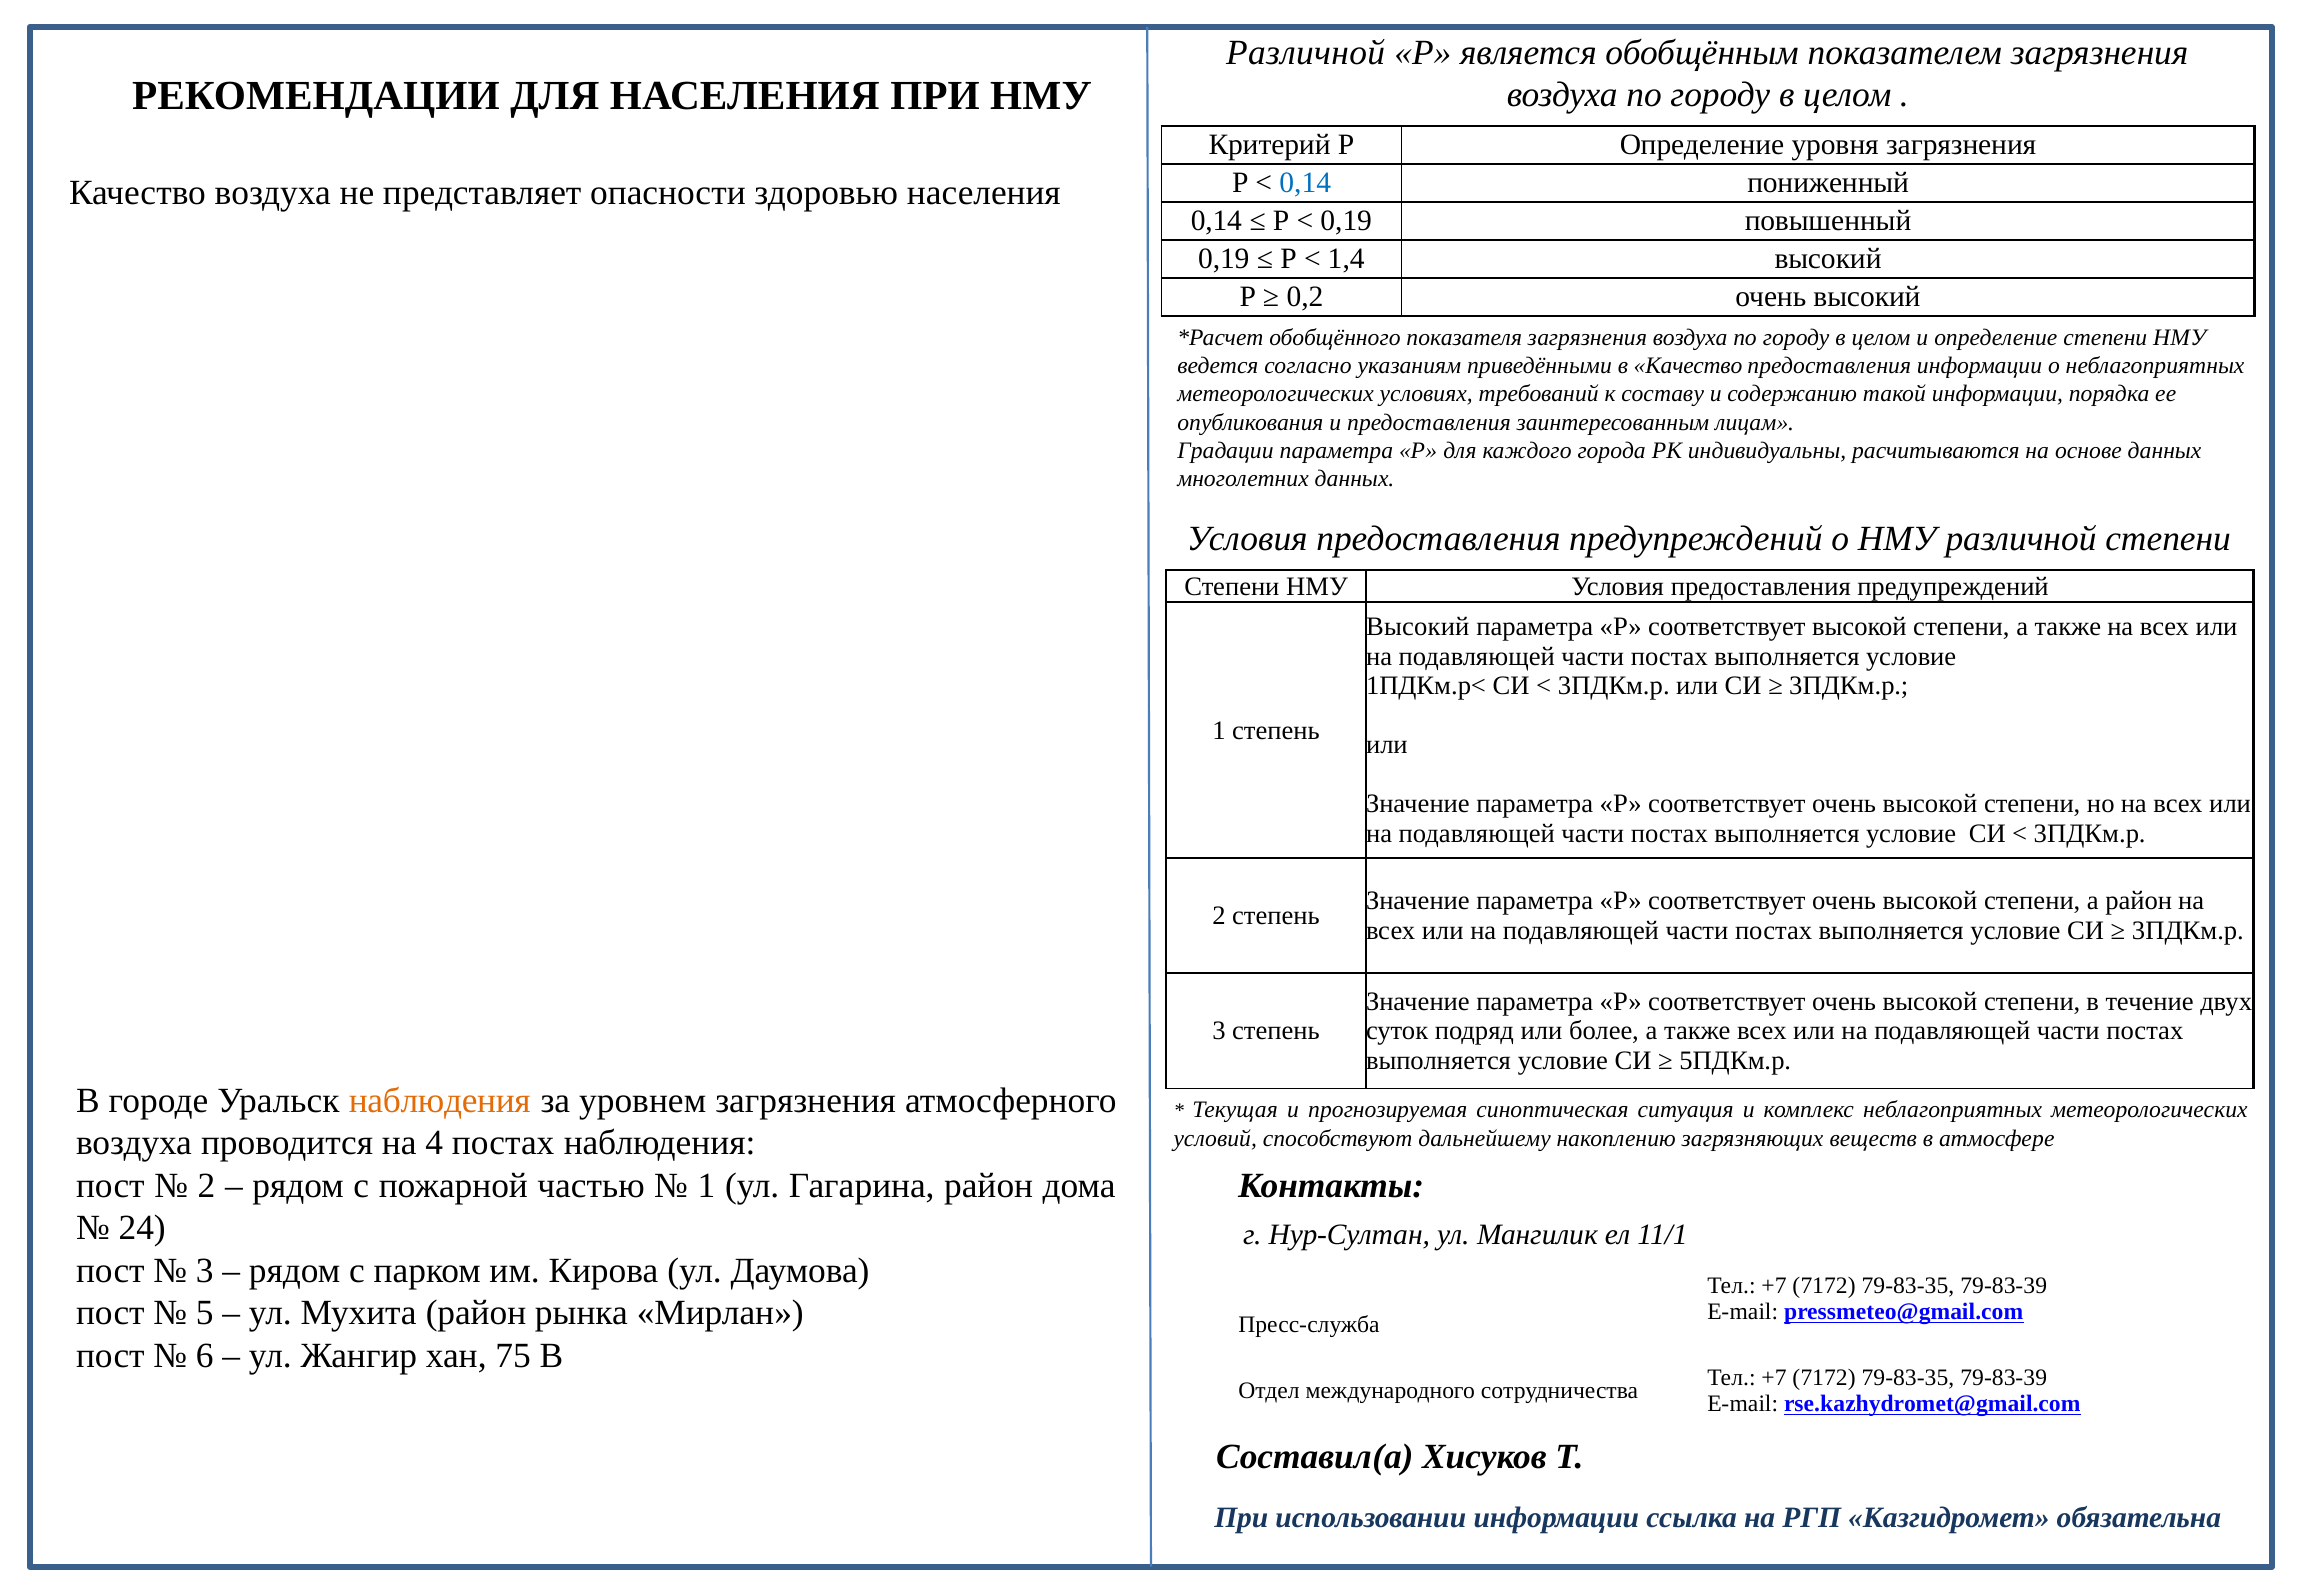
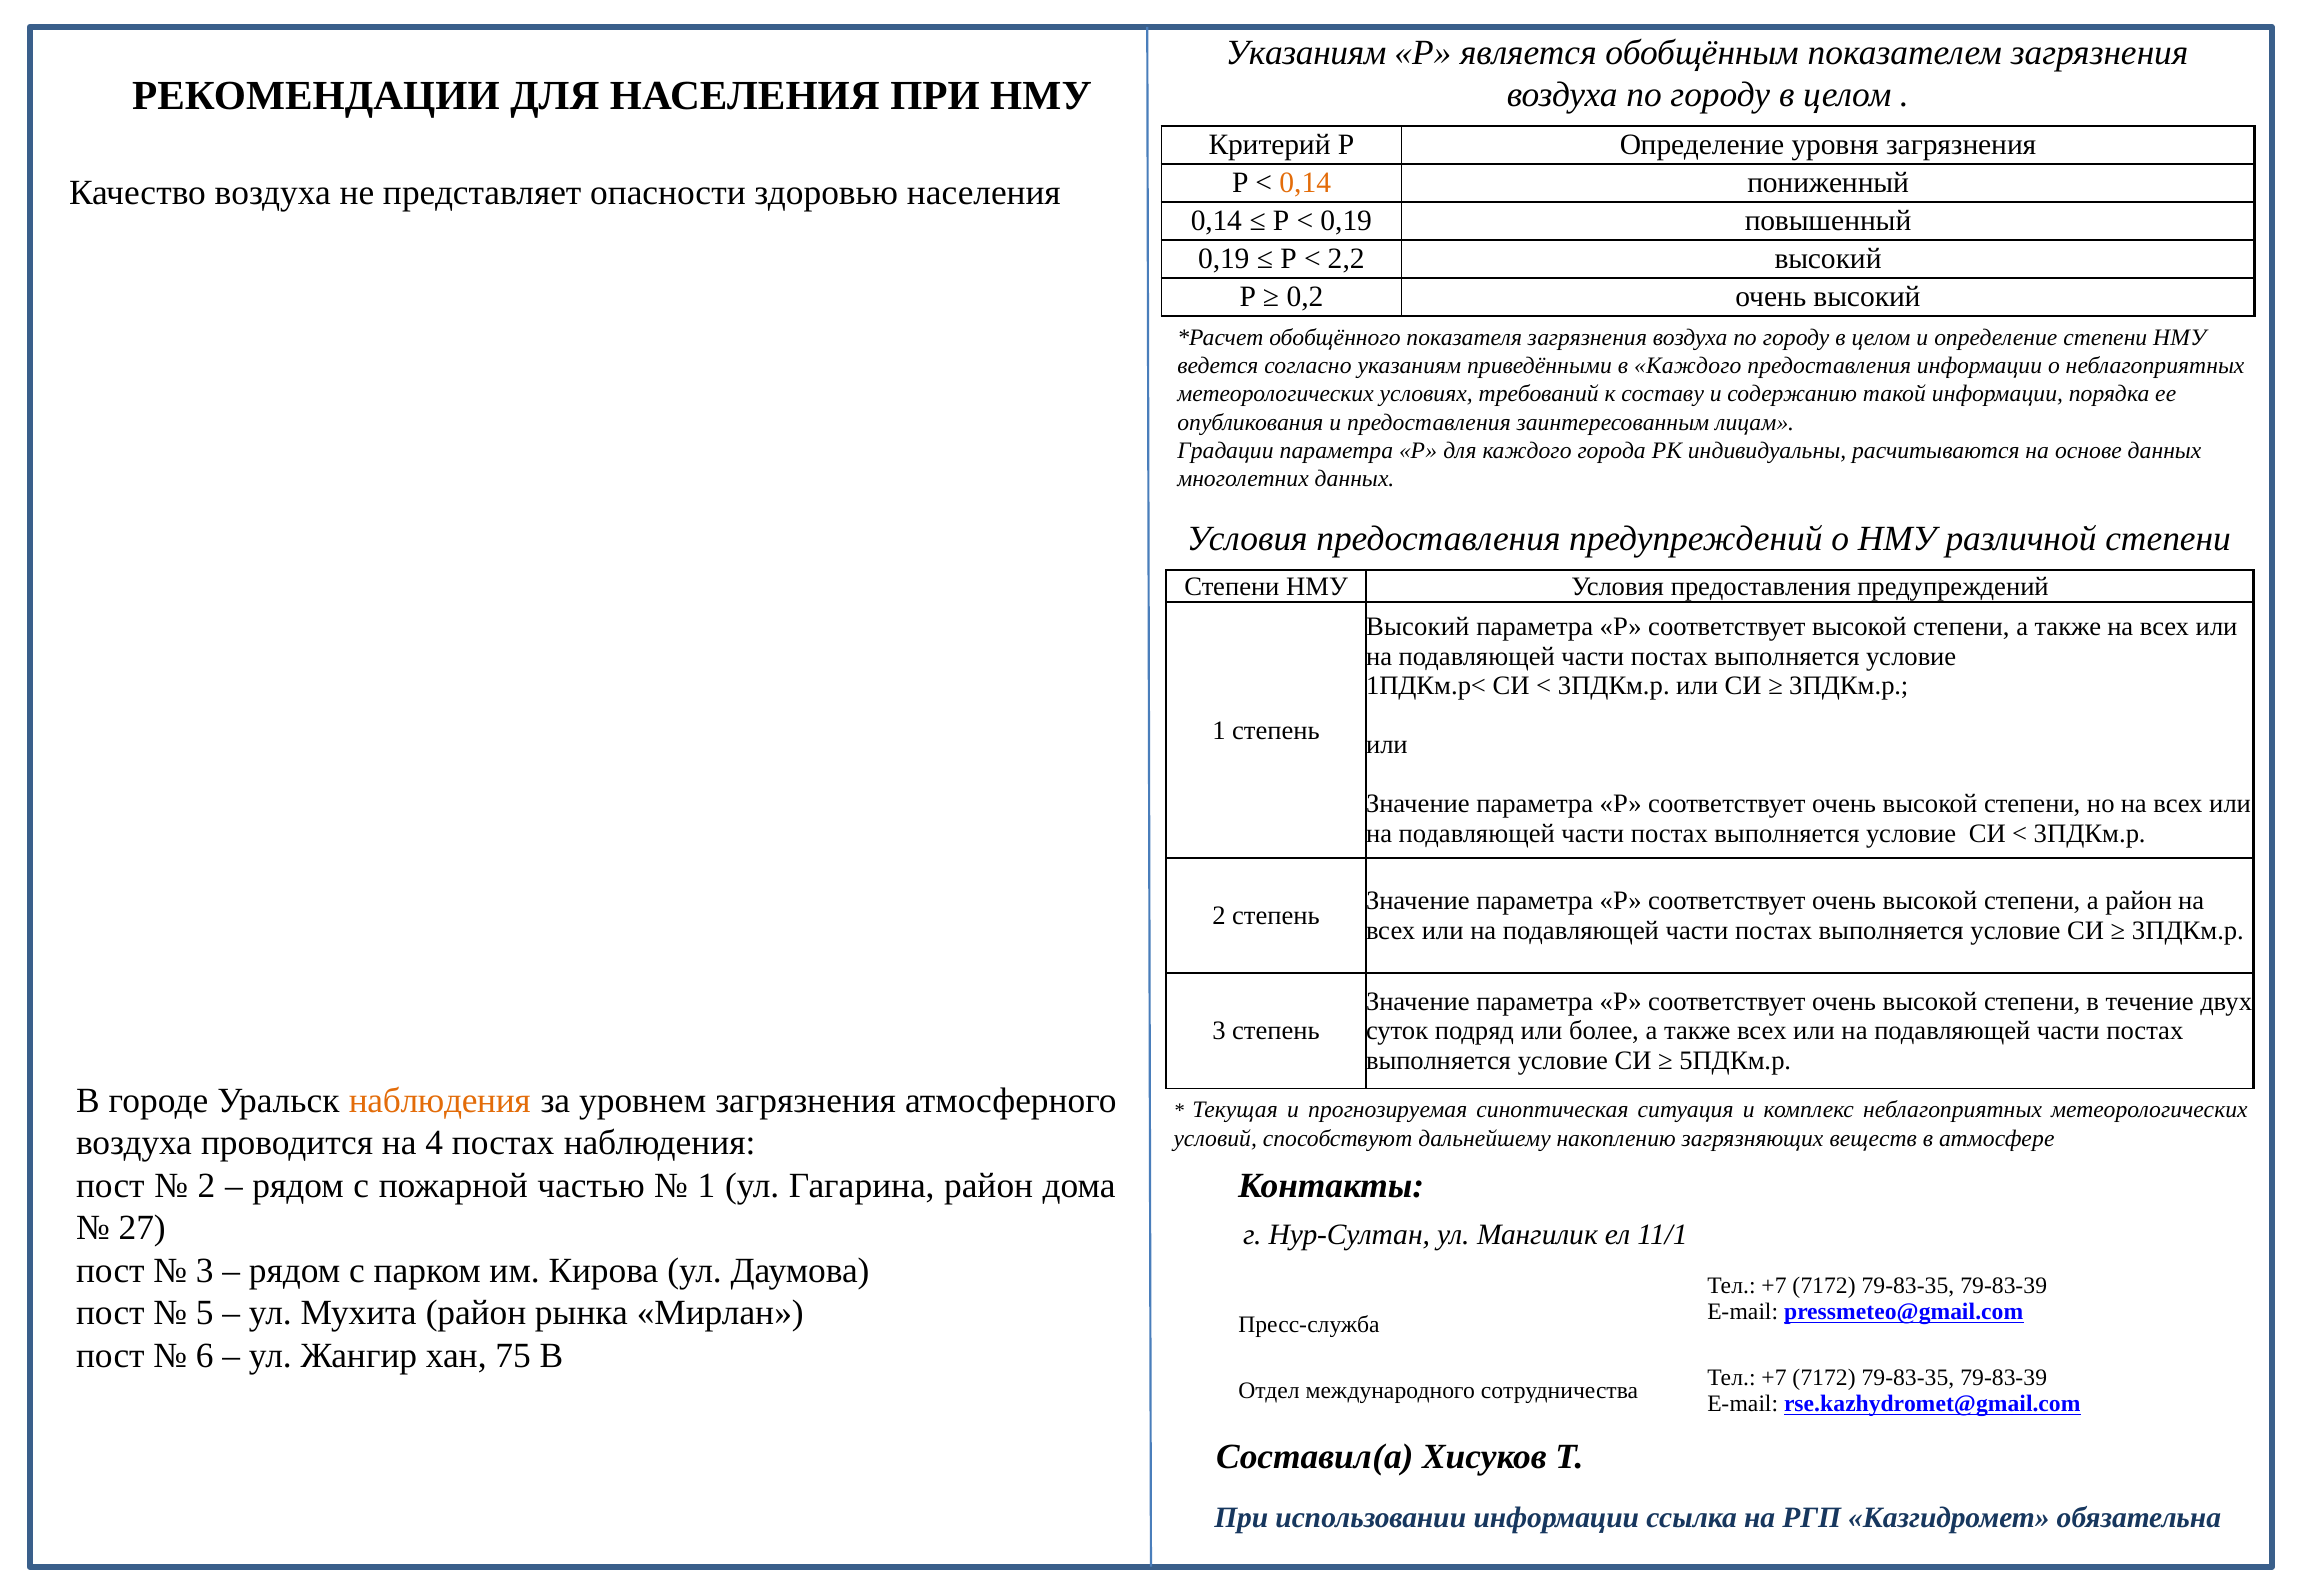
Различной at (1306, 53): Различной -> Указаниям
0,14 at (1305, 183) colour: blue -> orange
1,4: 1,4 -> 2,2
в Качество: Качество -> Каждого
24: 24 -> 27
